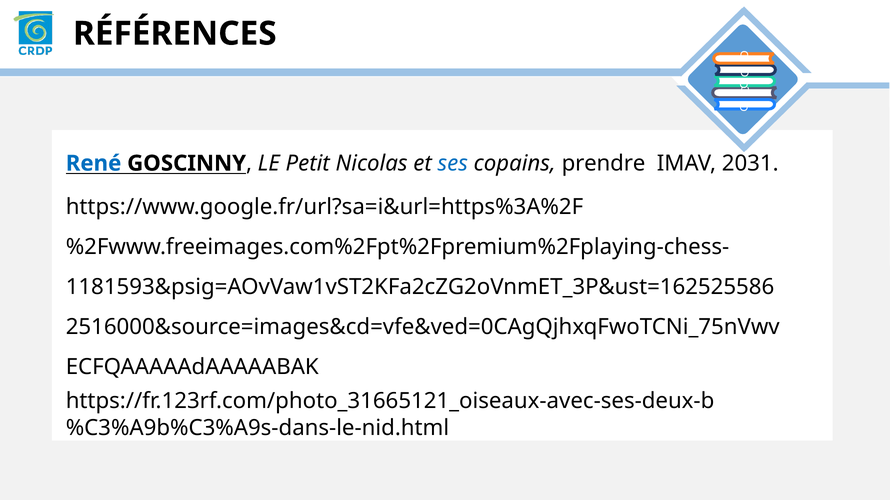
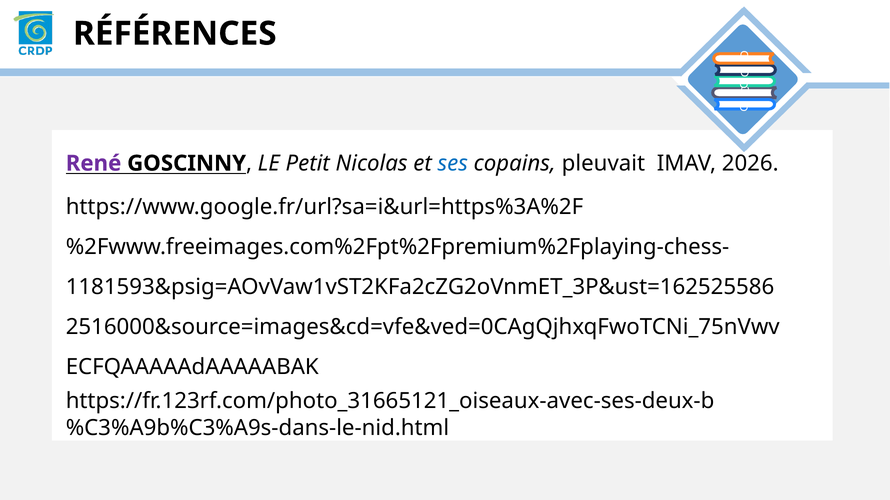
René colour: blue -> purple
prendre: prendre -> pleuvait
2031: 2031 -> 2026
